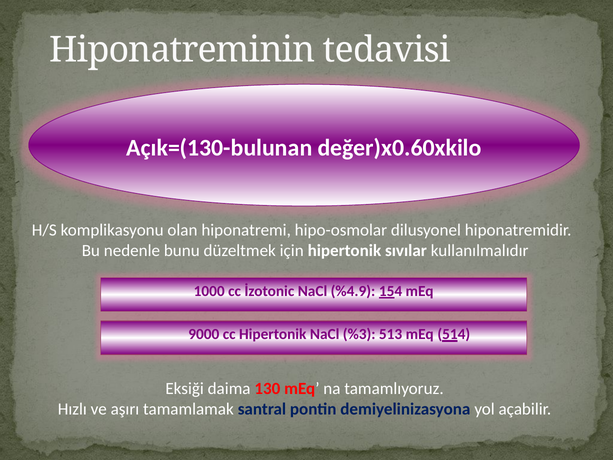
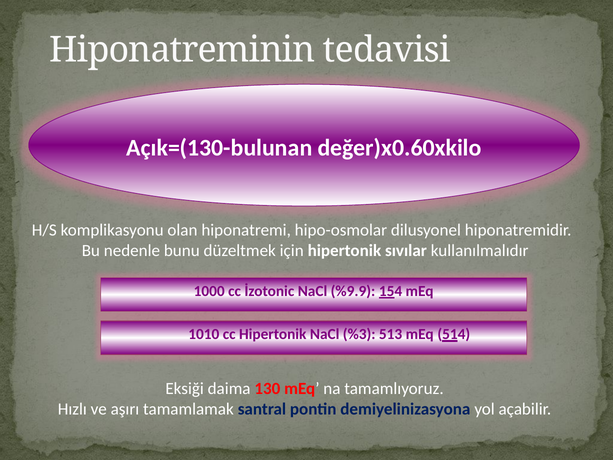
%4.9: %4.9 -> %9.9
9000: 9000 -> 1010
